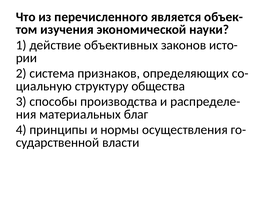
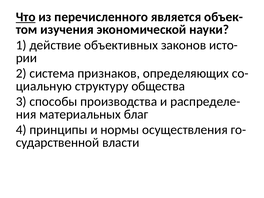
Что underline: none -> present
